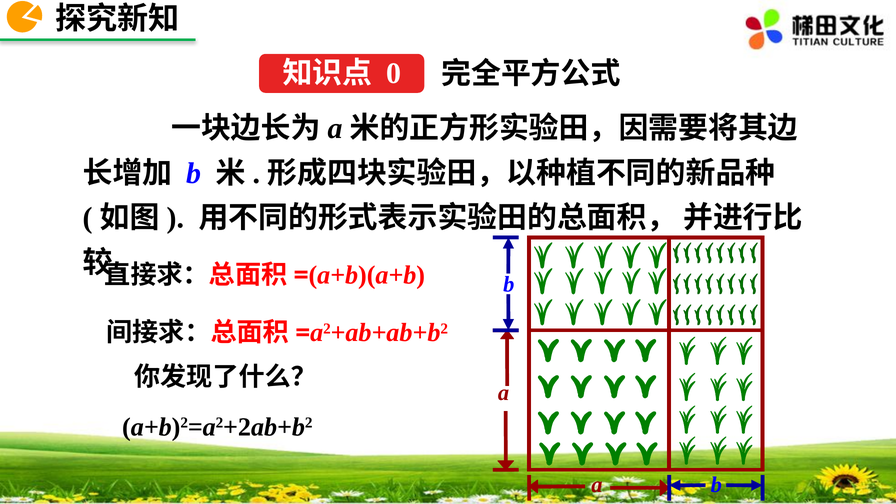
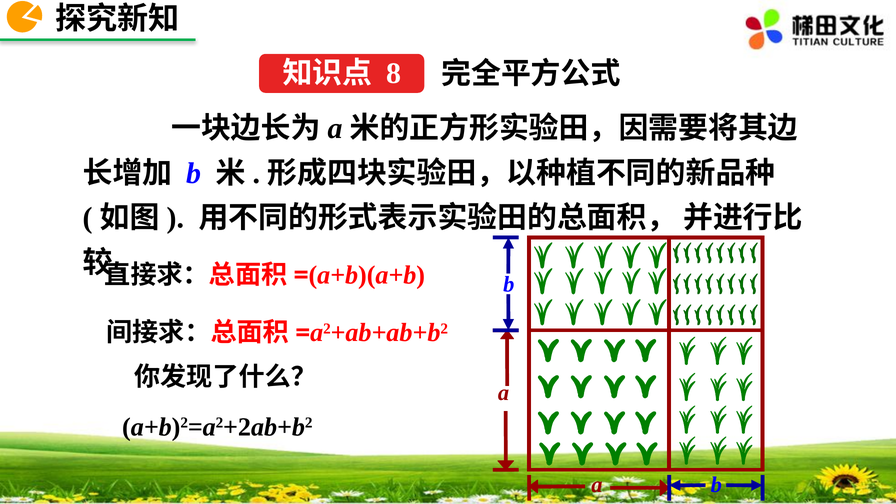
0: 0 -> 8
